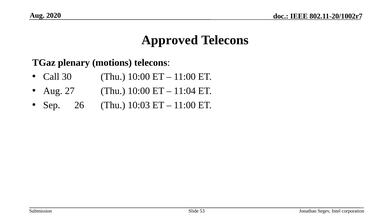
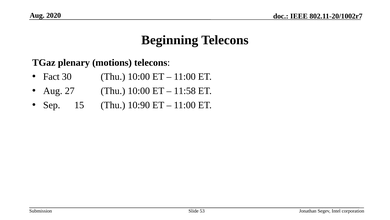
Approved: Approved -> Beginning
Call: Call -> Fact
11:04: 11:04 -> 11:58
26: 26 -> 15
10:03: 10:03 -> 10:90
